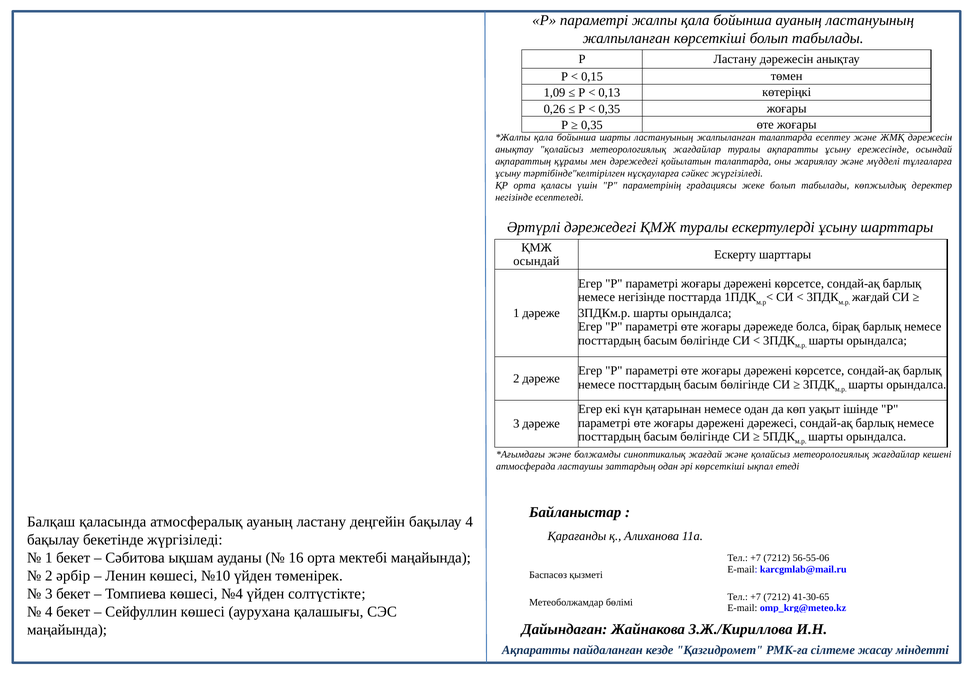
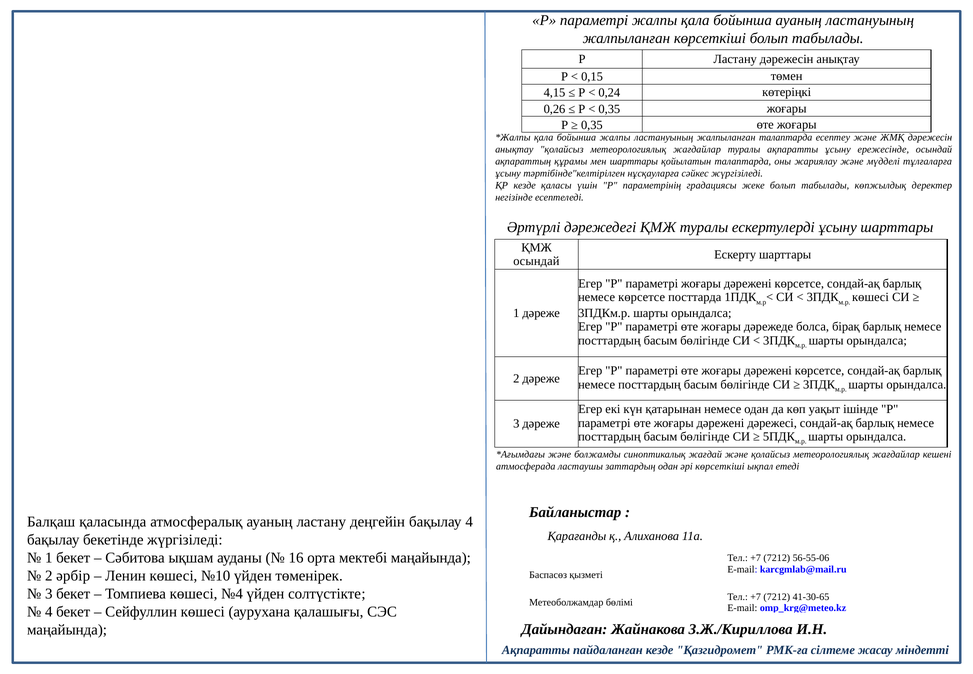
1,09: 1,09 -> 4,15
0,13: 0,13 -> 0,24
бойынша шарты: шарты -> жалпы
мен дәрежедегі: дәрежедегі -> шарттары
ҚР орта: орта -> кезде
немесе негізінде: негізінде -> көрсетсе
жағдай at (871, 297): жағдай -> көшесі
